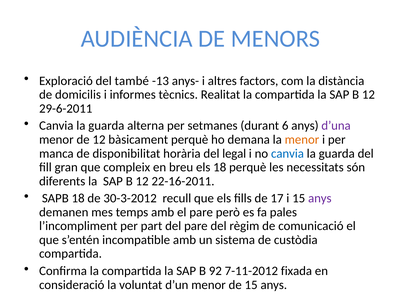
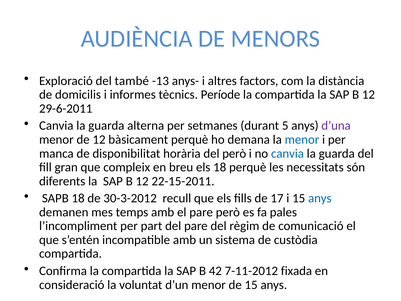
Realitat: Realitat -> Període
6: 6 -> 5
menor at (302, 139) colour: orange -> blue
del legal: legal -> però
22-16-2011: 22-16-2011 -> 22-15-2011
anys at (320, 198) colour: purple -> blue
92: 92 -> 42
